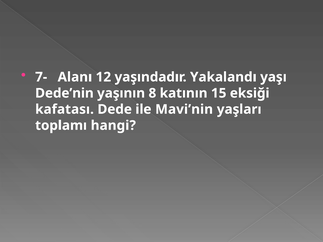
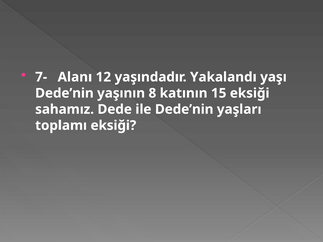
kafatası: kafatası -> sahamız
ile Mavi’nin: Mavi’nin -> Dede’nin
toplamı hangi: hangi -> eksiği
